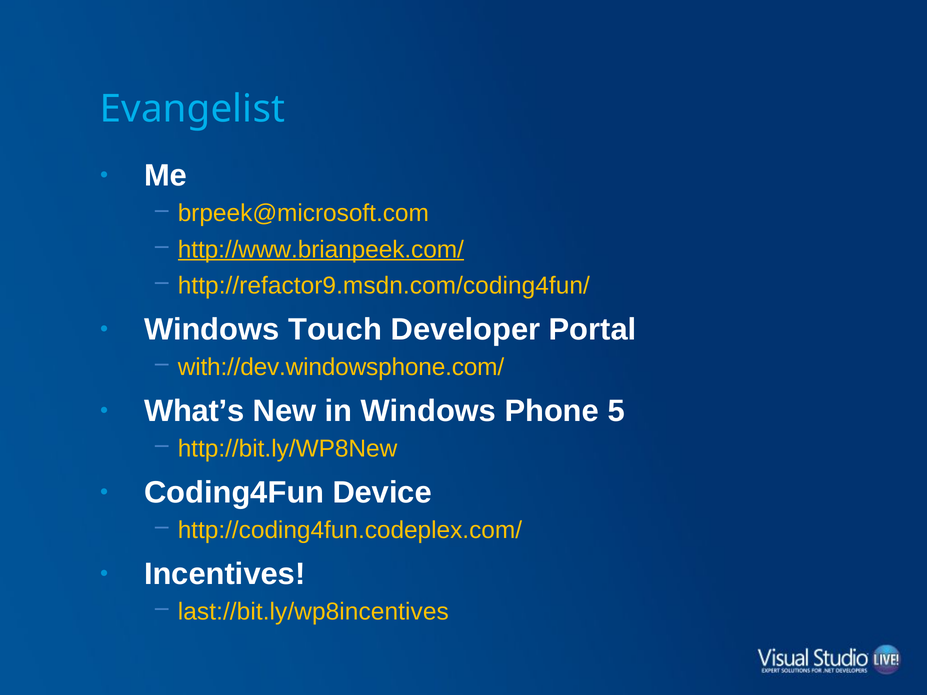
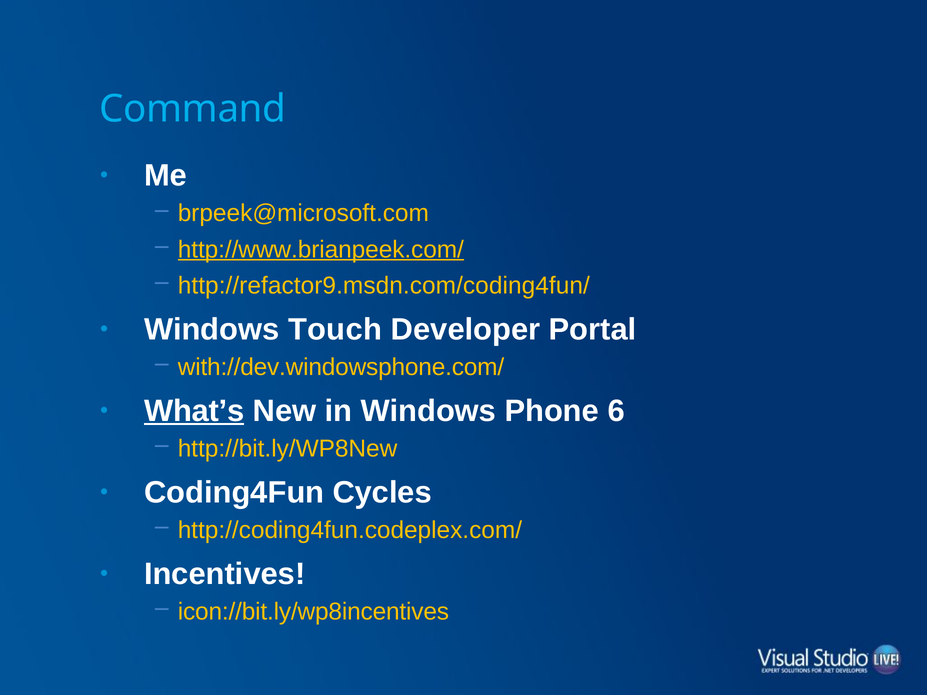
Evangelist: Evangelist -> Command
What’s underline: none -> present
5: 5 -> 6
Device: Device -> Cycles
last://bit.ly/wp8incentives: last://bit.ly/wp8incentives -> icon://bit.ly/wp8incentives
